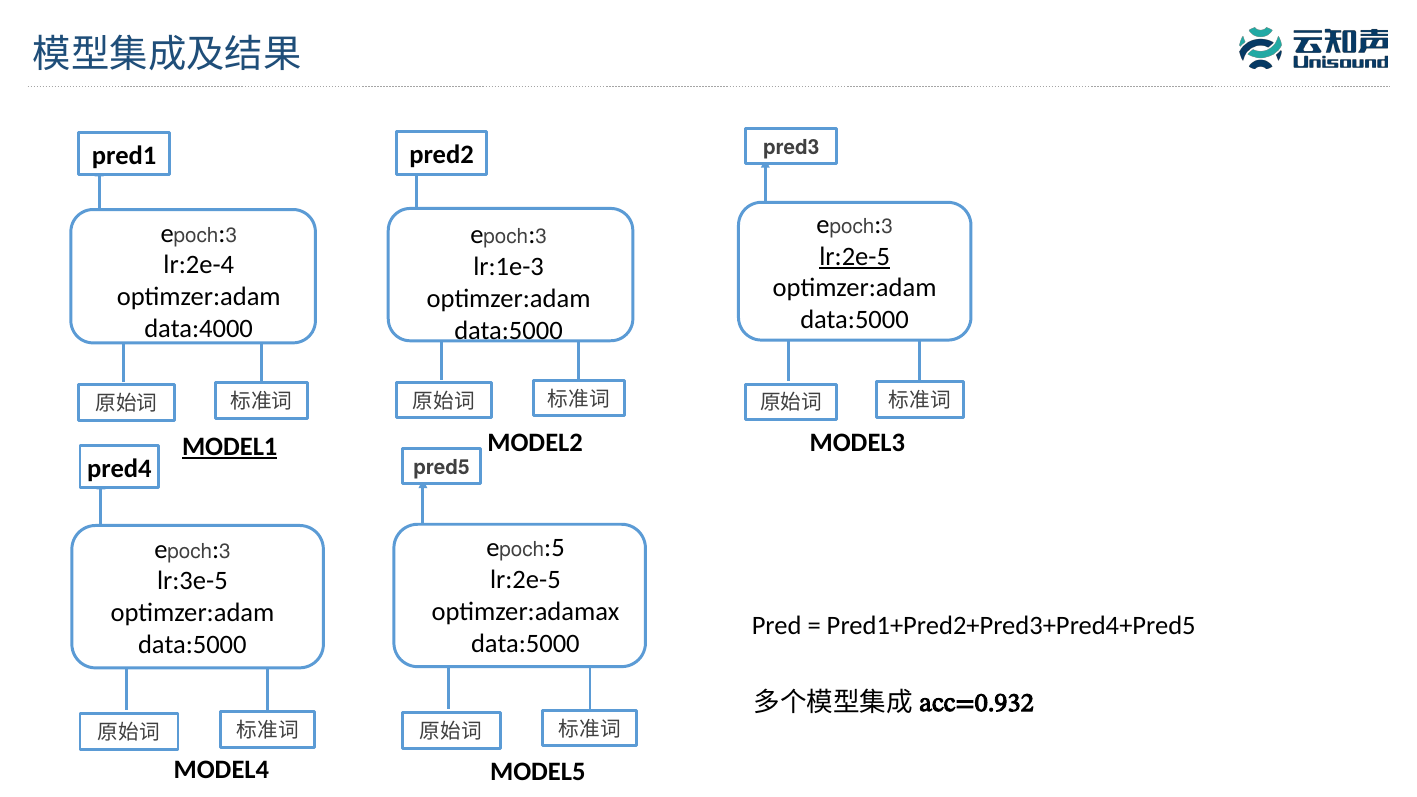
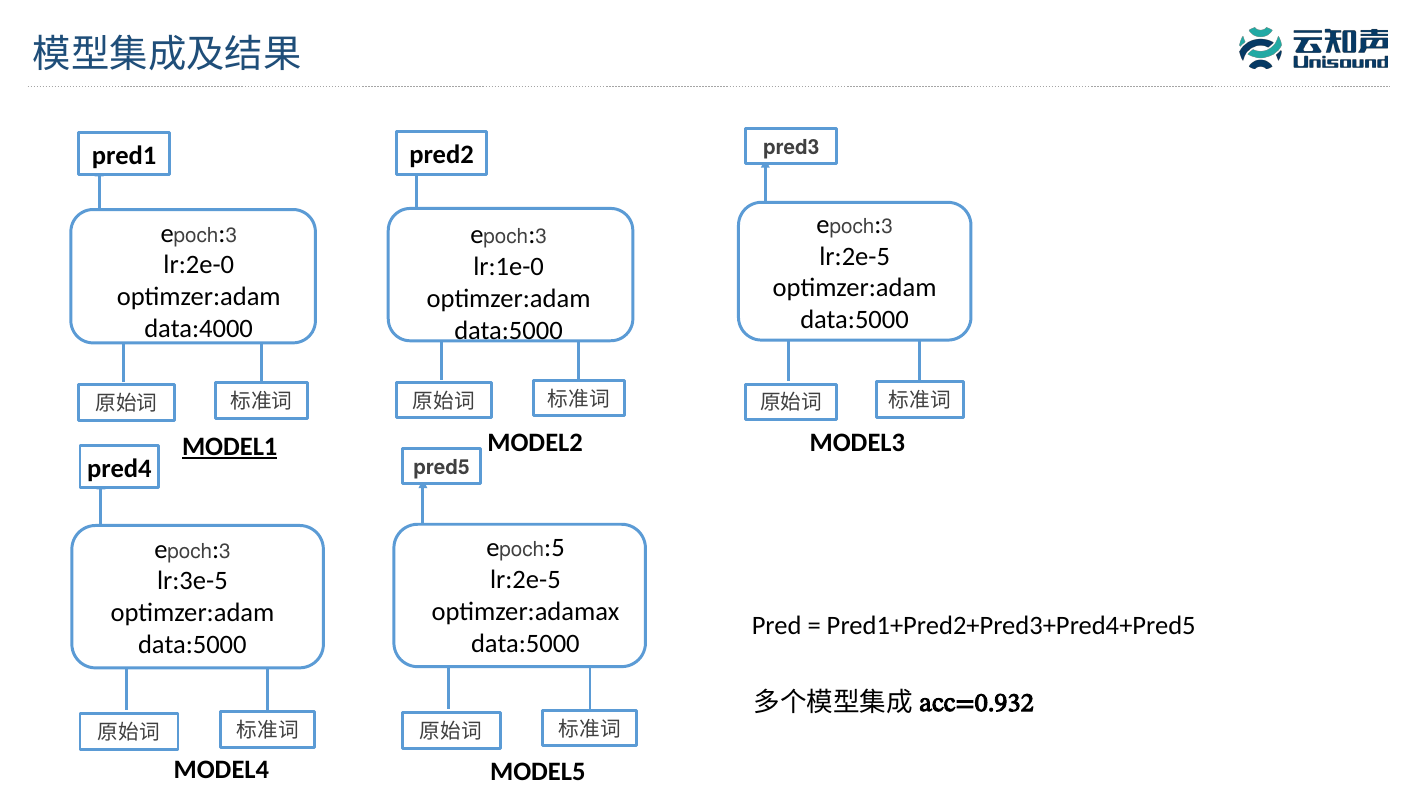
lr:2e-5 at (855, 256) underline: present -> none
lr:2e-4: lr:2e-4 -> lr:2e-0
lr:1e-3: lr:1e-3 -> lr:1e-0
